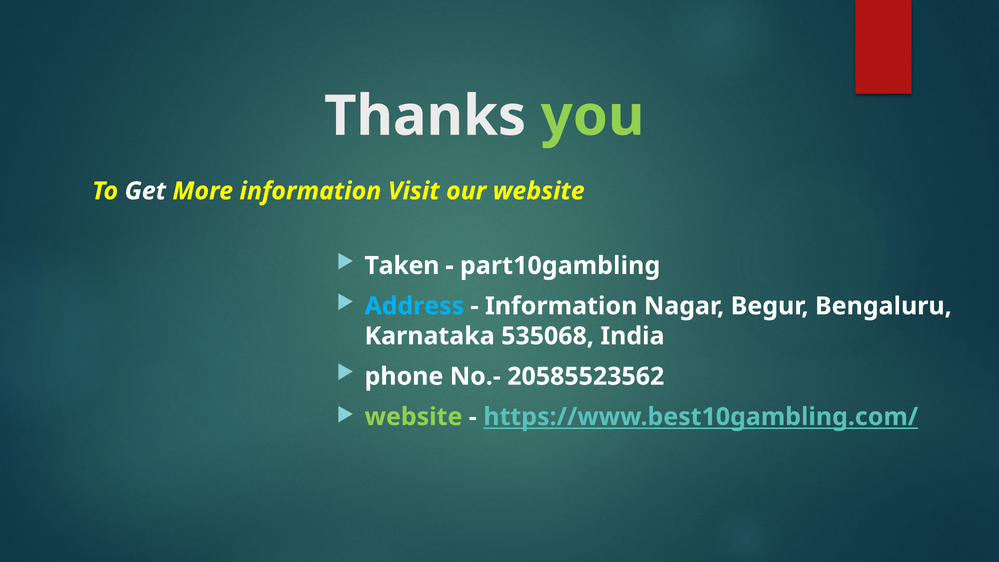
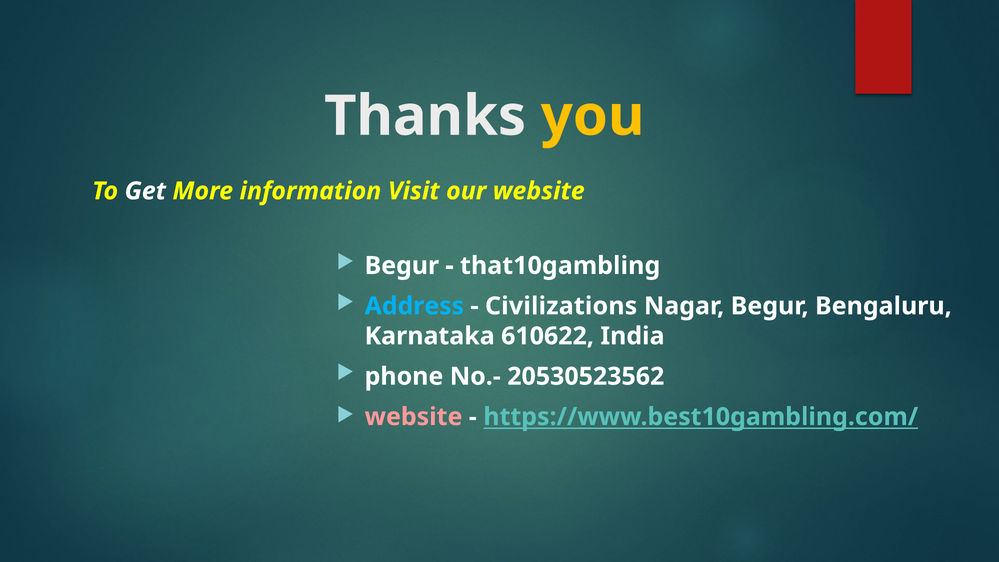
you colour: light green -> yellow
Taken at (402, 266): Taken -> Begur
part10gambling: part10gambling -> that10gambling
Information at (561, 306): Information -> Civilizations
535068: 535068 -> 610622
20585523562: 20585523562 -> 20530523562
website at (414, 417) colour: light green -> pink
